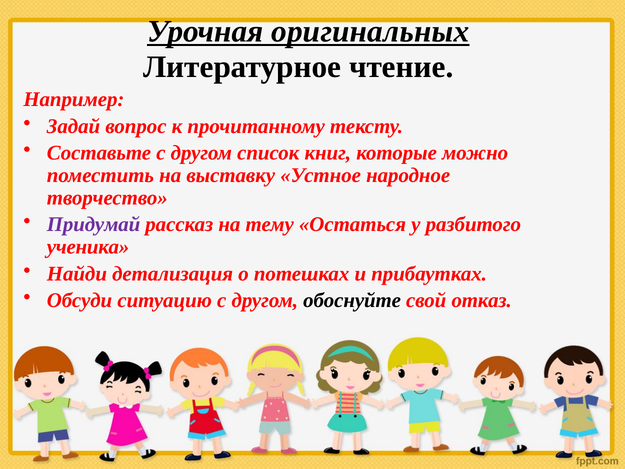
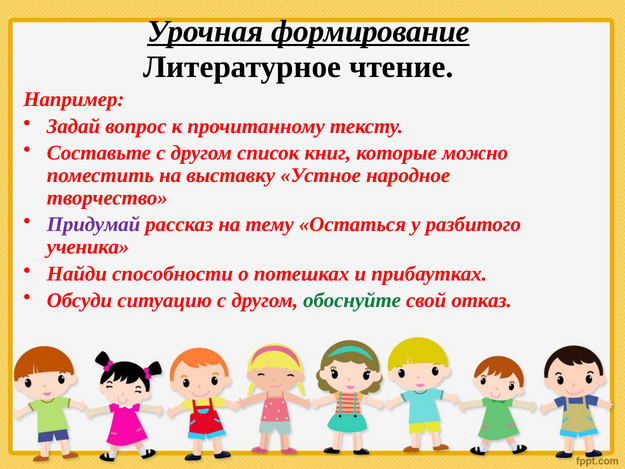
оригинальных: оригинальных -> формирование
детализация: детализация -> способности
обоснуйте colour: black -> green
